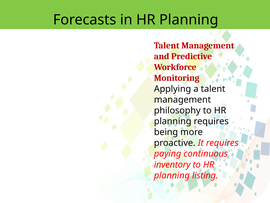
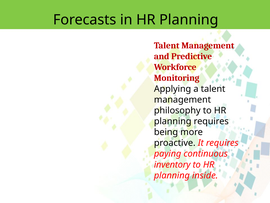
listing: listing -> inside
